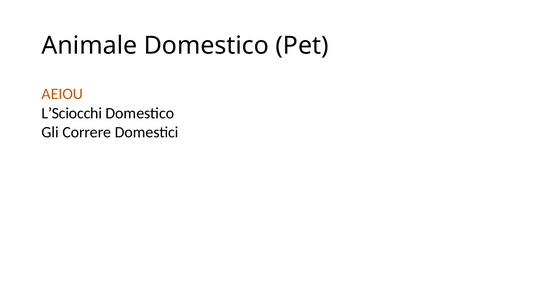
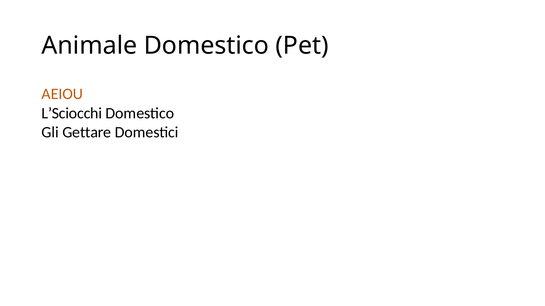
Correre: Correre -> Gettare
